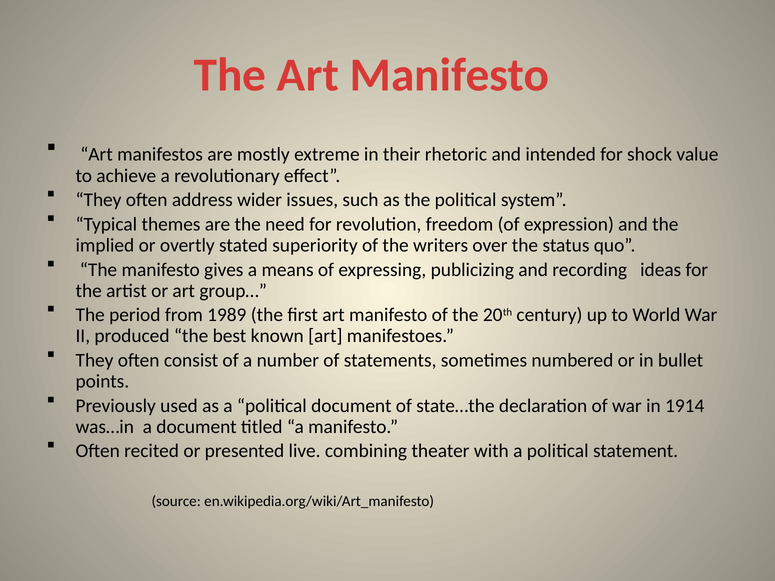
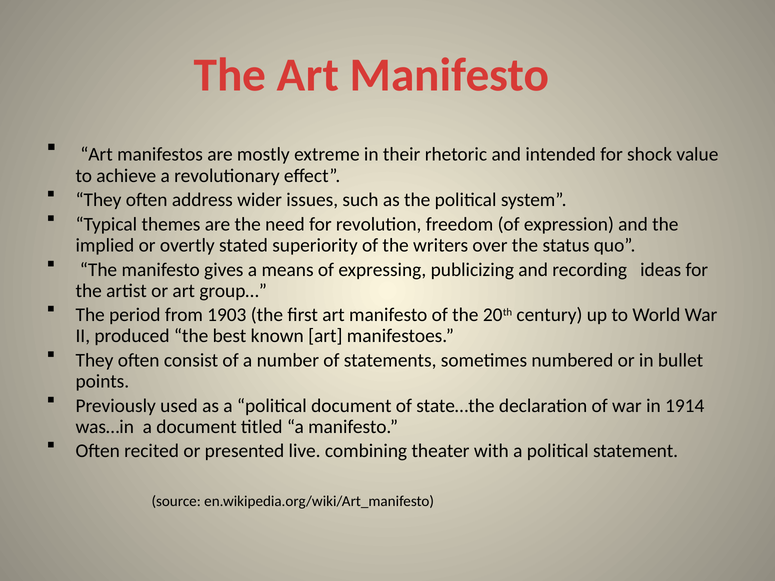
1989: 1989 -> 1903
